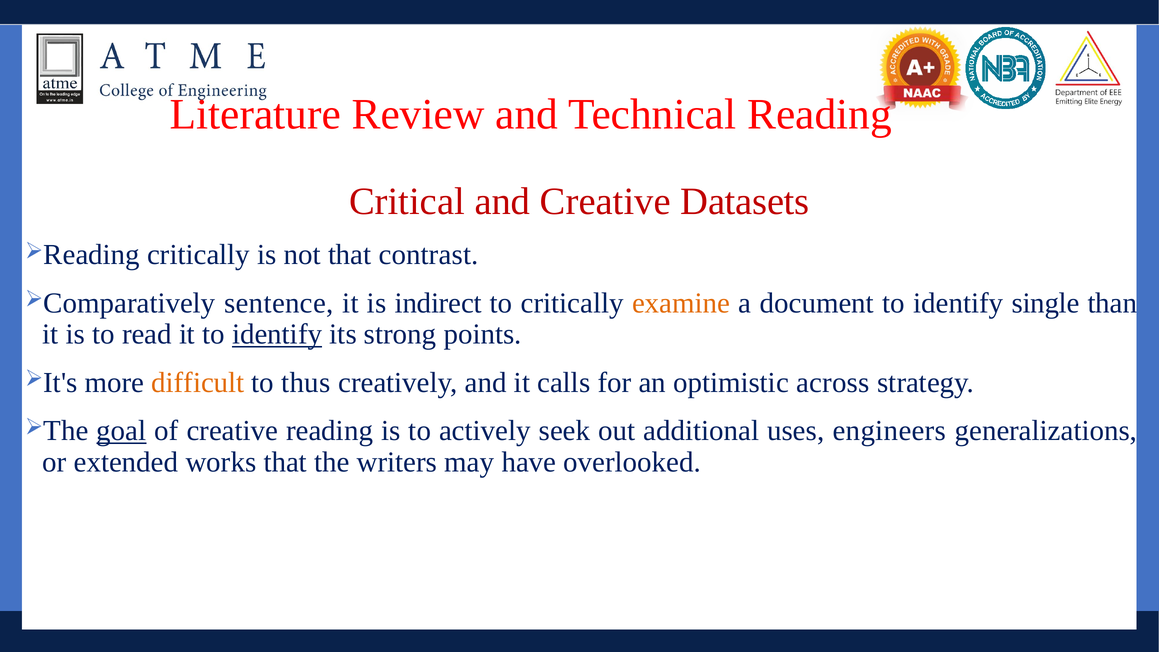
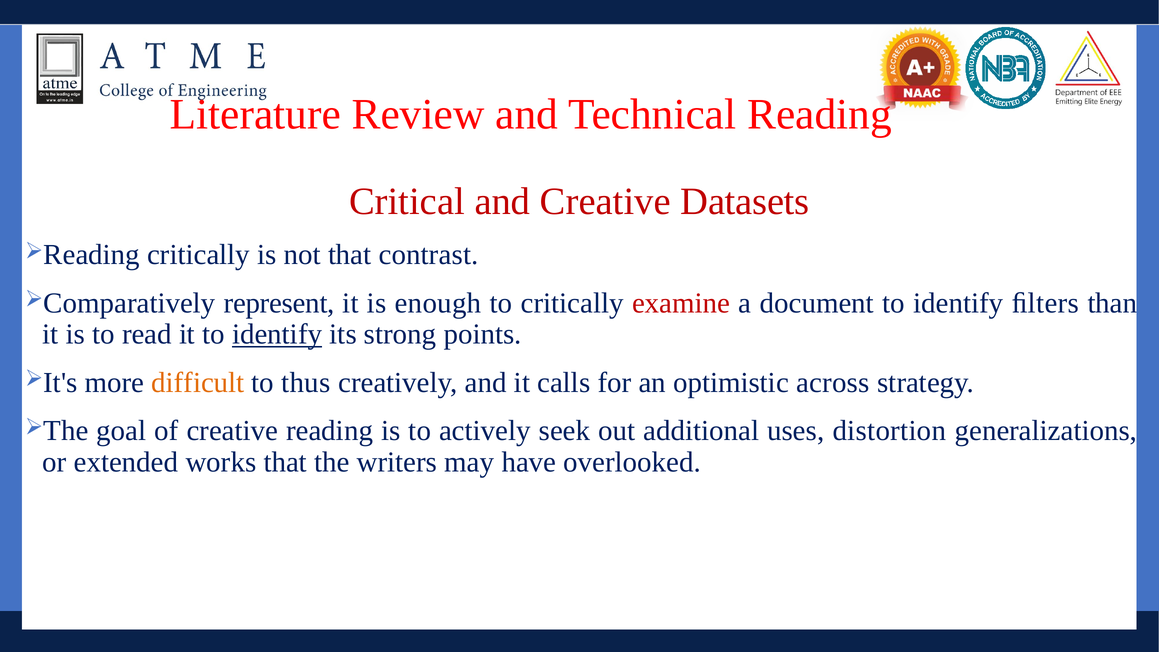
sentence: sentence -> represent
indirect: indirect -> enough
examine colour: orange -> red
single: single -> ﬁlters
goal underline: present -> none
engineers: engineers -> distortion
